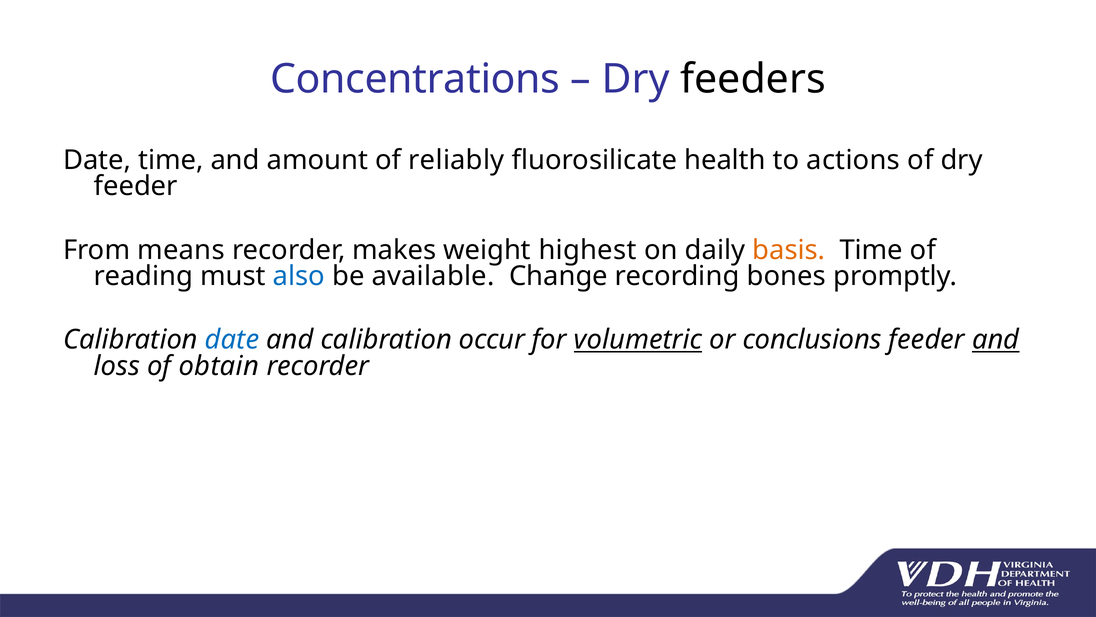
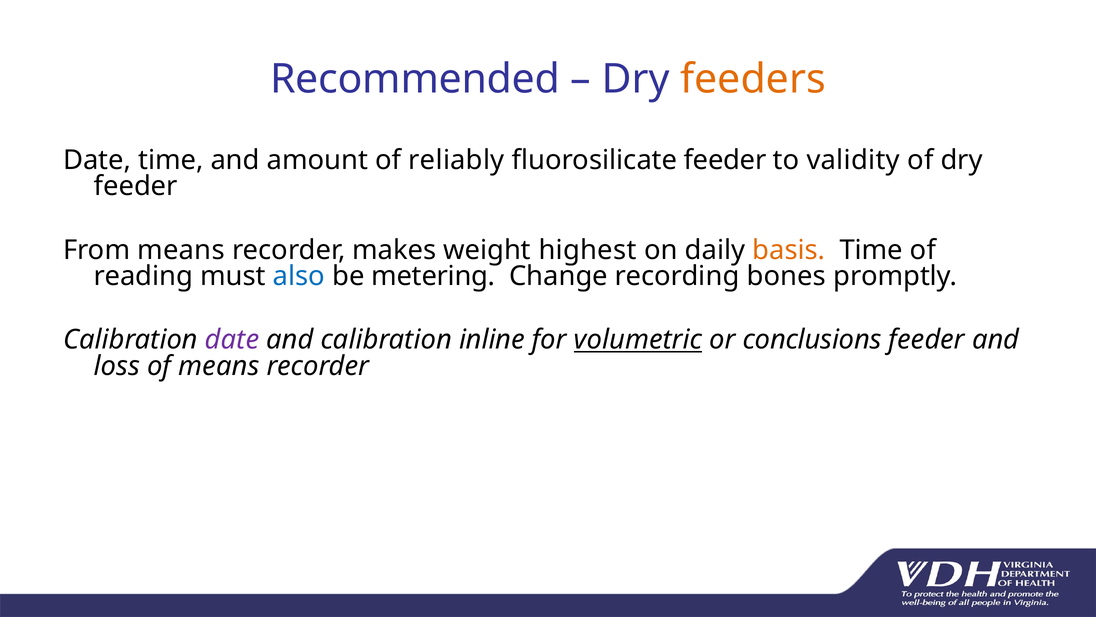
Concentrations: Concentrations -> Recommended
feeders colour: black -> orange
fluorosilicate health: health -> feeder
actions: actions -> validity
available: available -> metering
date at (232, 340) colour: blue -> purple
occur: occur -> inline
and at (996, 340) underline: present -> none
of obtain: obtain -> means
